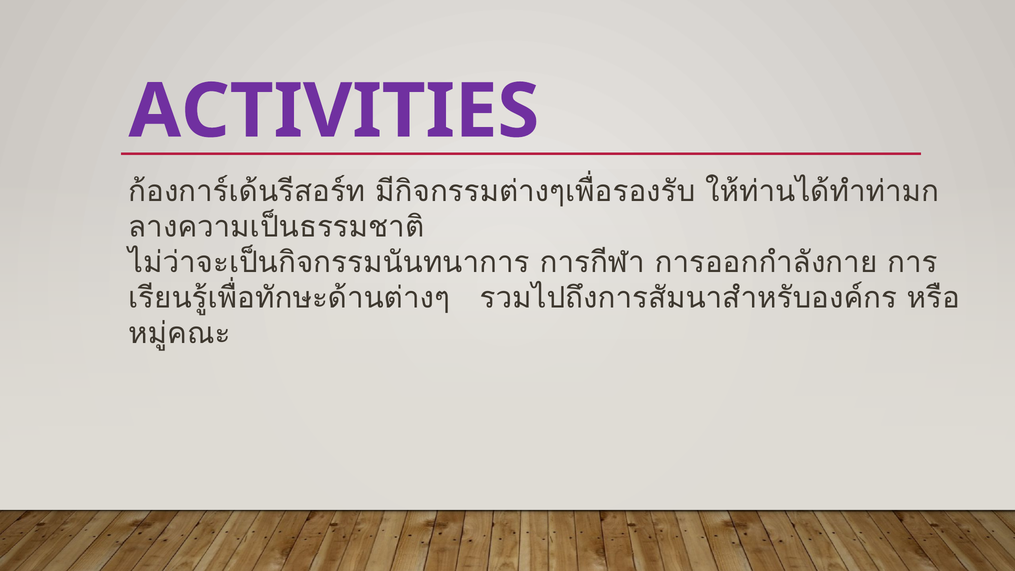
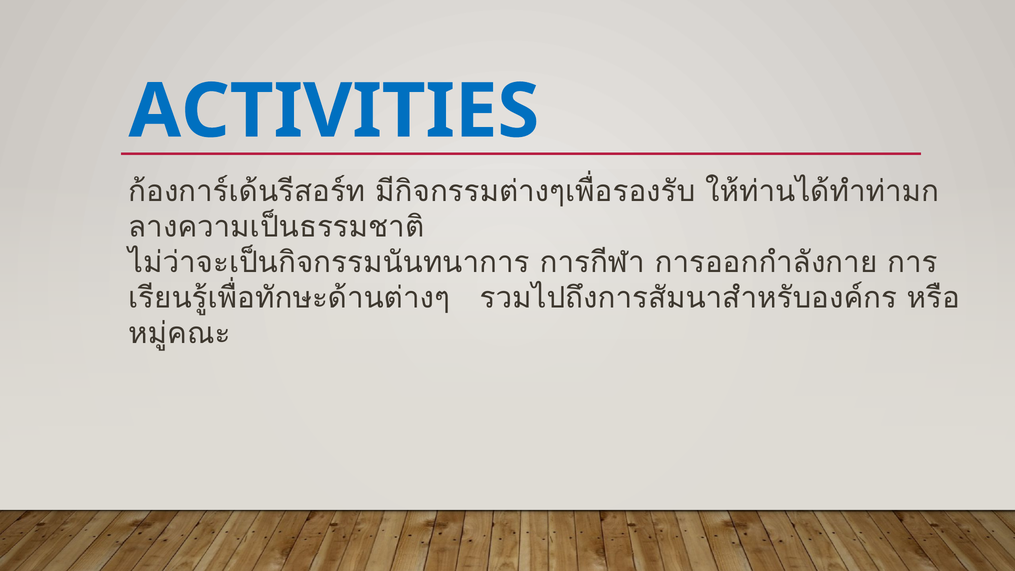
ACTIVITIES colour: purple -> blue
